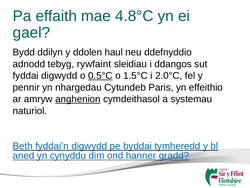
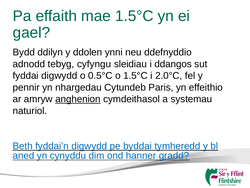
mae 4.8°C: 4.8°C -> 1.5°C
haul: haul -> ynni
rywfaint: rywfaint -> cyfyngu
0.5°C underline: present -> none
